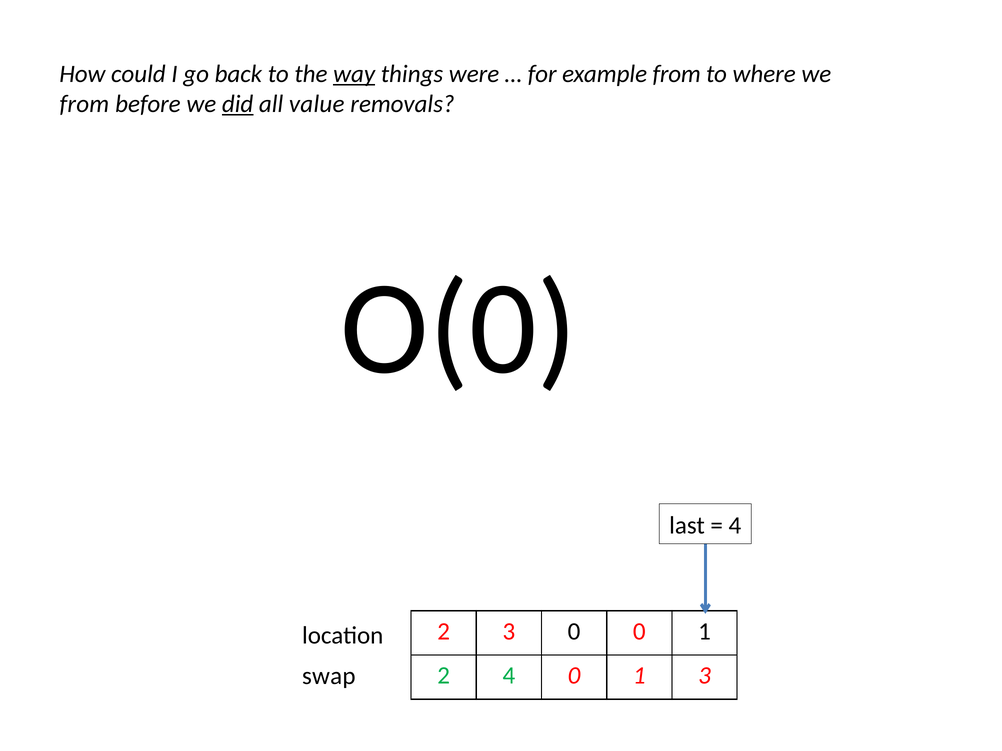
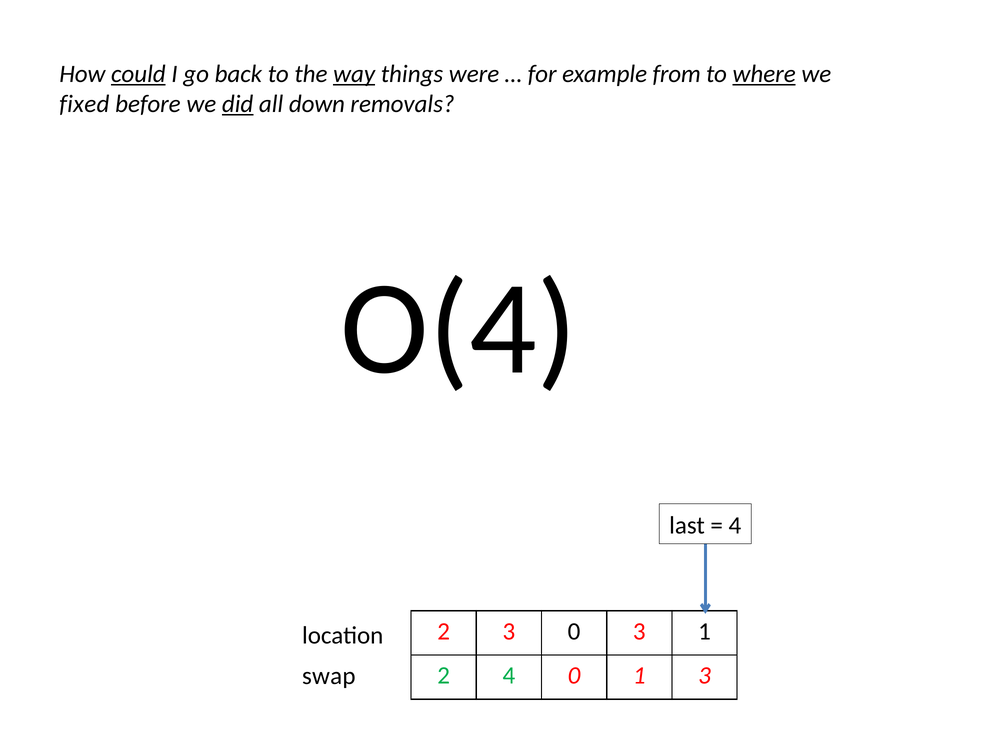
could underline: none -> present
where underline: none -> present
from at (84, 104): from -> fixed
value: value -> down
O(0: O(0 -> O(4
0 0: 0 -> 3
